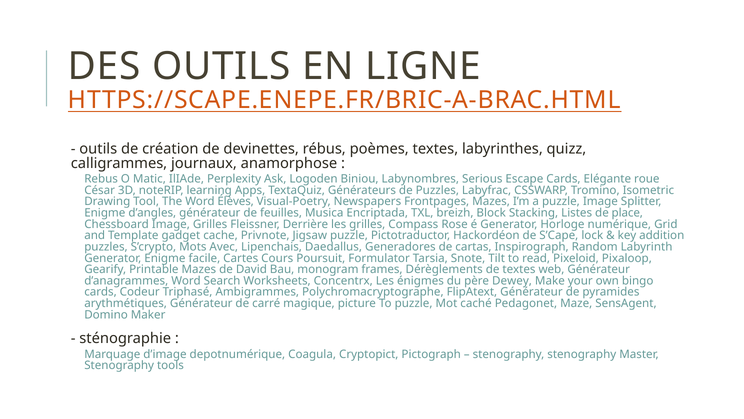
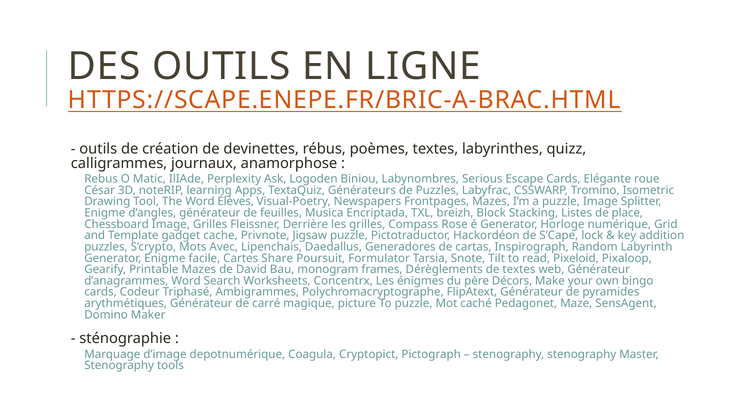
Cours: Cours -> Share
Dewey: Dewey -> Décors
